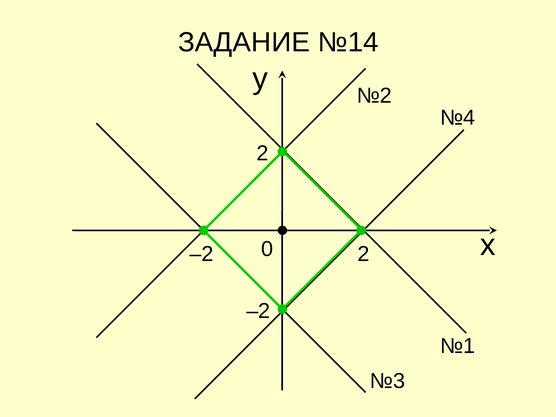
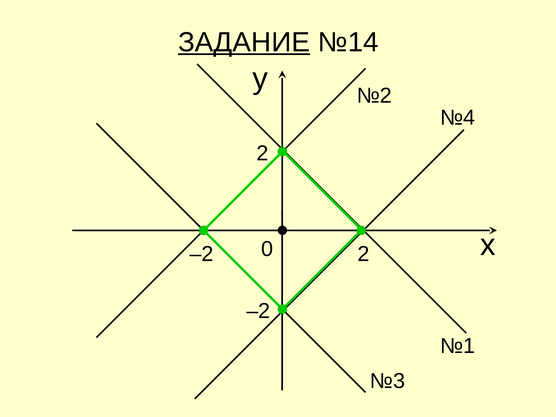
ЗАДАНИЕ underline: none -> present
